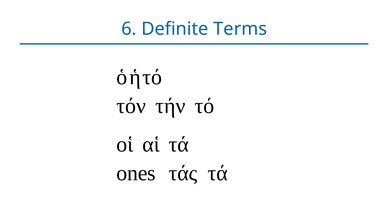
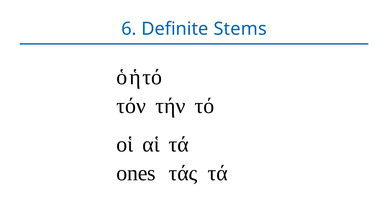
Terms: Terms -> Stems
